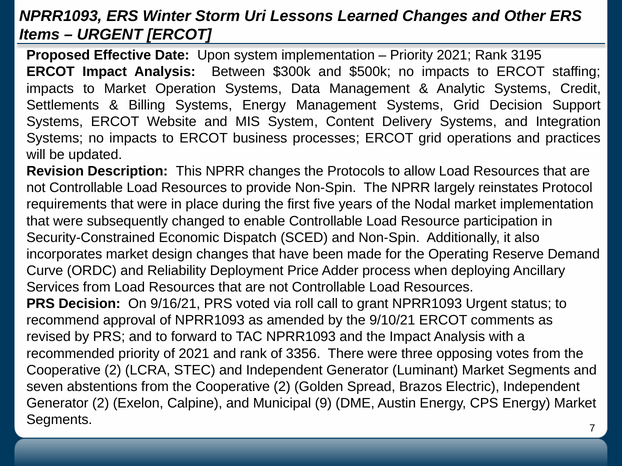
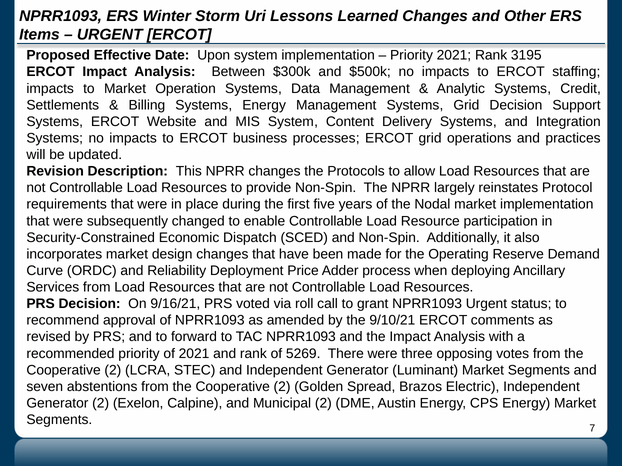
3356: 3356 -> 5269
Municipal 9: 9 -> 2
